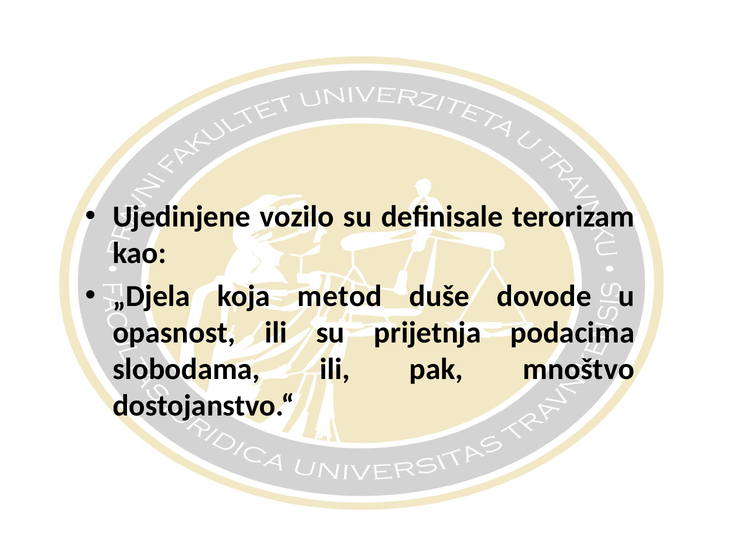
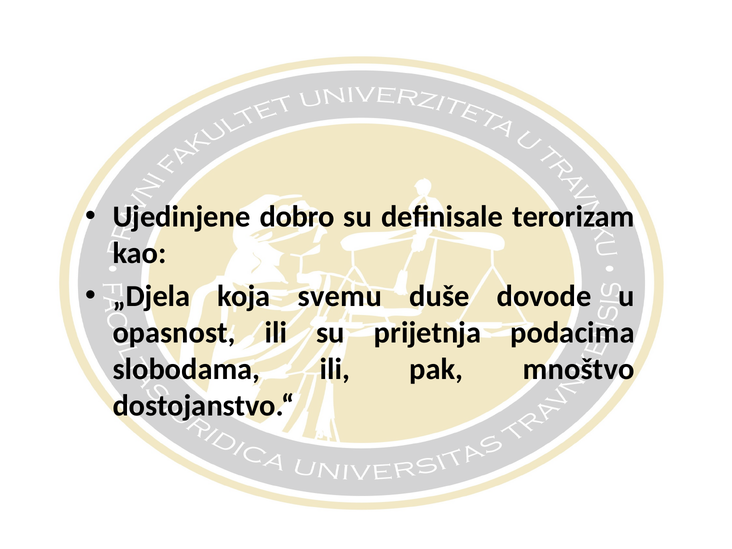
vozilo: vozilo -> dobro
metod: metod -> svemu
